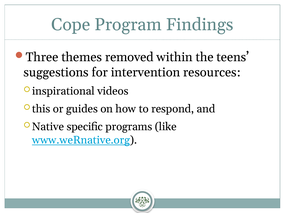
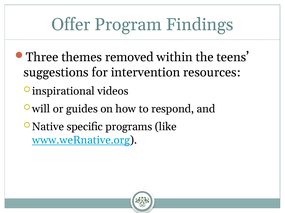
Cope: Cope -> Offer
this: this -> will
